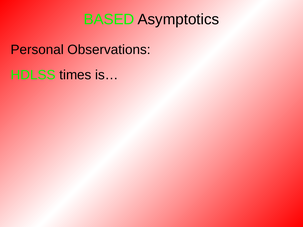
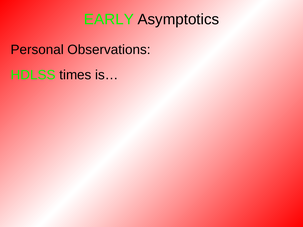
BASED: BASED -> EARLY
